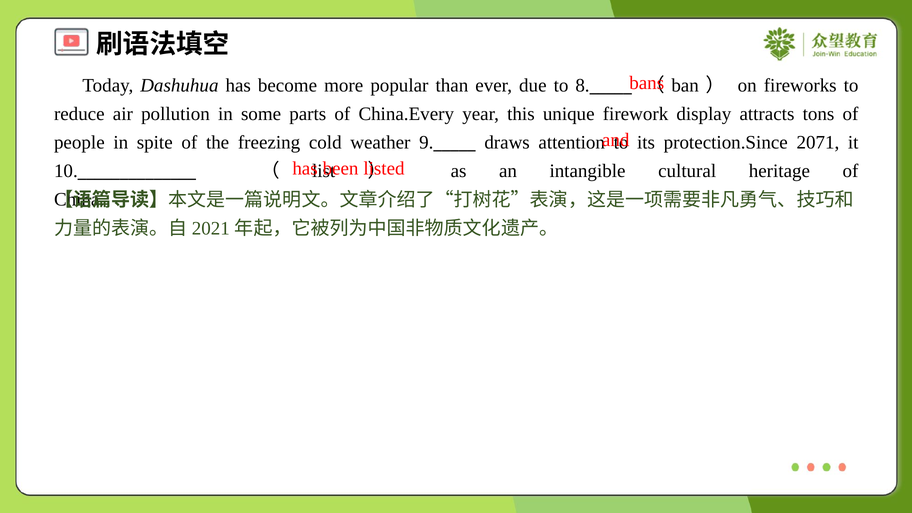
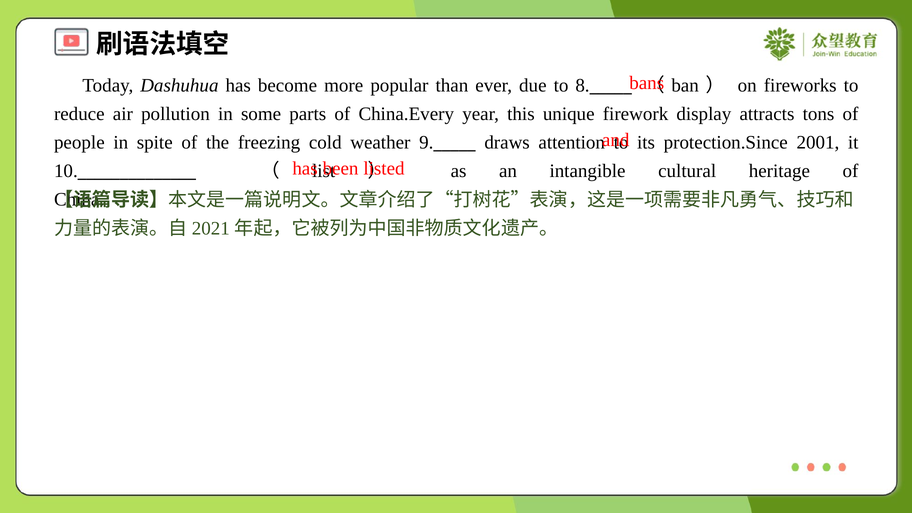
2071: 2071 -> 2001
